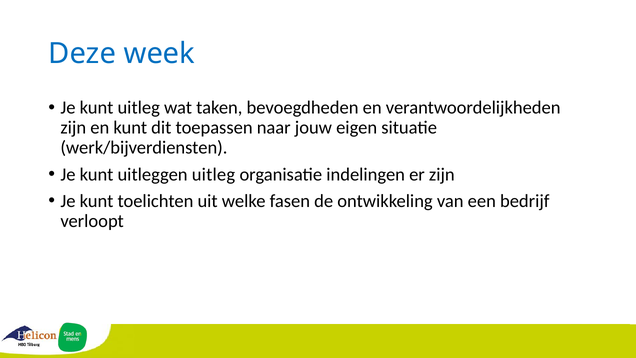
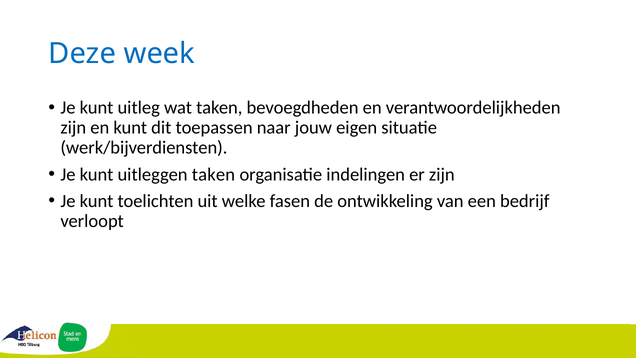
uitleggen uitleg: uitleg -> taken
